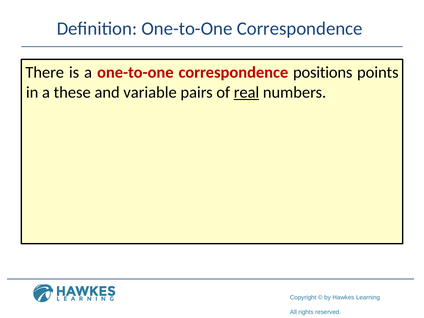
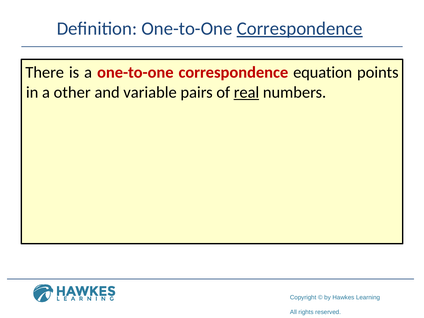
Correspondence at (300, 29) underline: none -> present
positions: positions -> equation
these: these -> other
